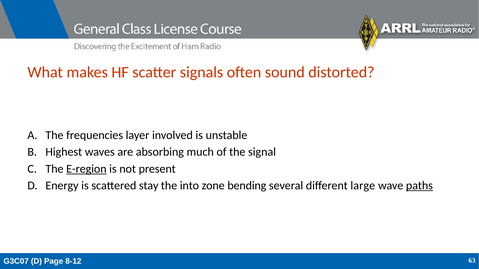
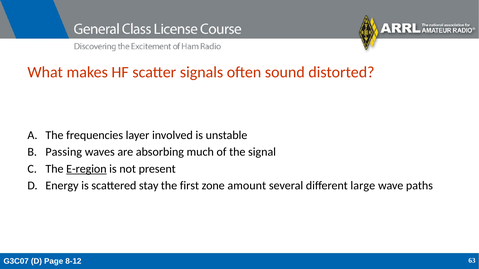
Highest: Highest -> Passing
into: into -> first
bending: bending -> amount
paths underline: present -> none
